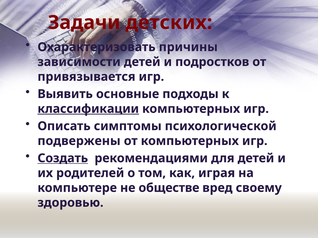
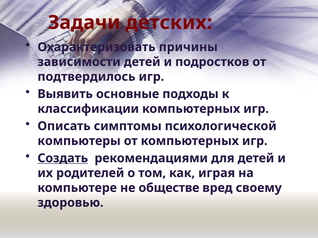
привязывается: привязывается -> подтвердилось
классификации underline: present -> none
подвержены: подвержены -> компьютеры
